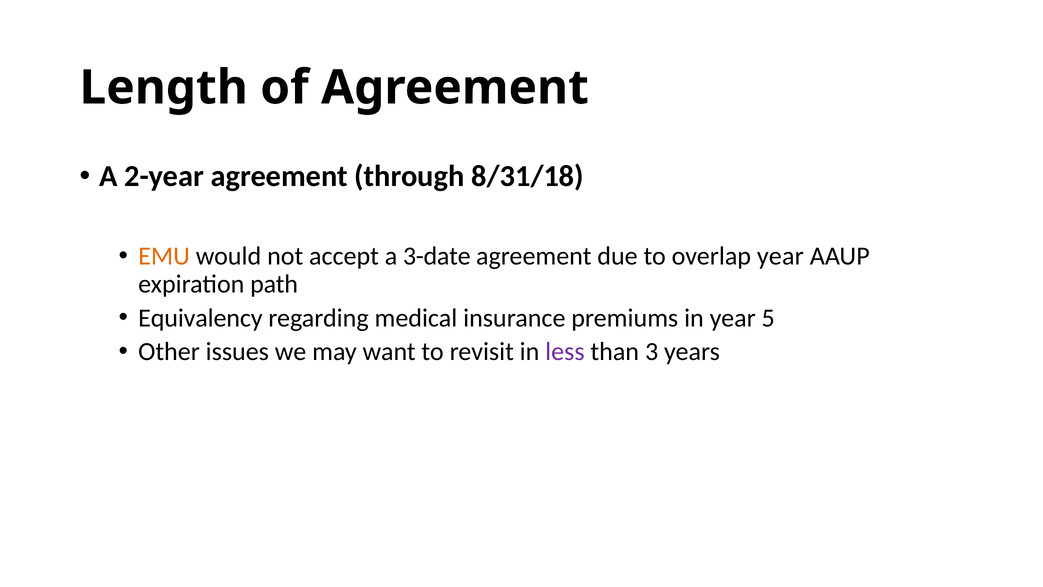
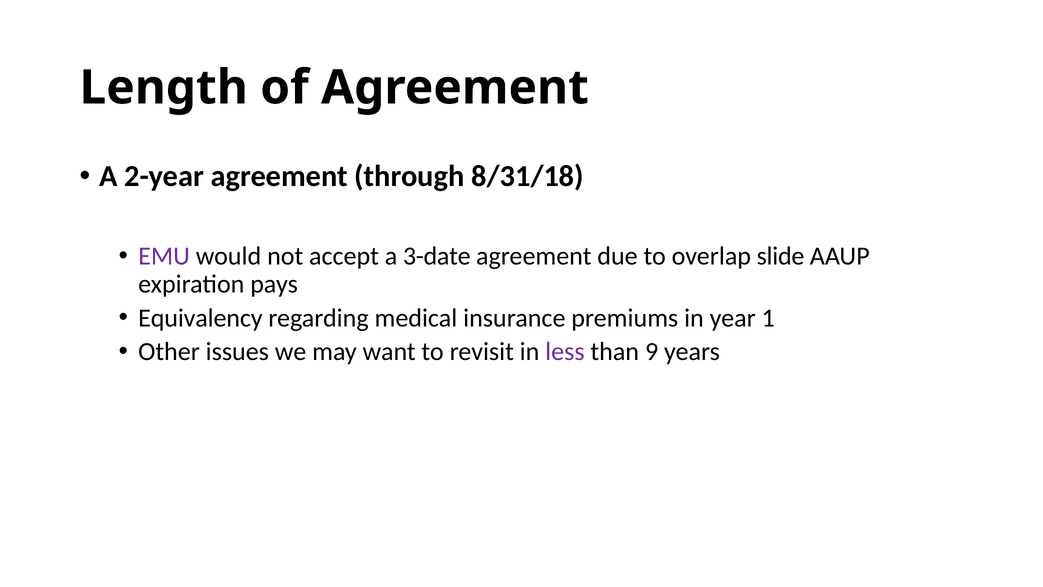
EMU colour: orange -> purple
overlap year: year -> slide
path: path -> pays
5: 5 -> 1
3: 3 -> 9
